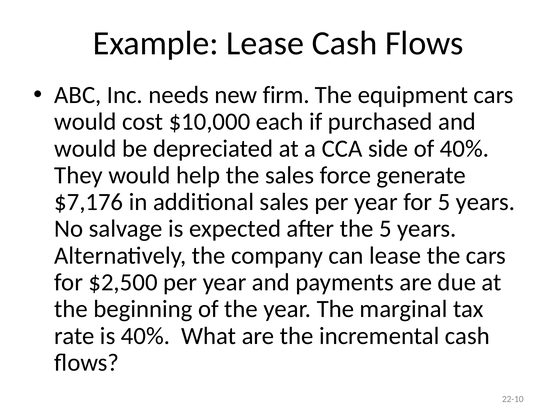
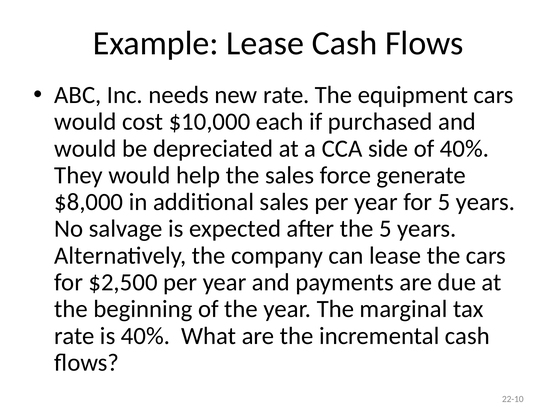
new firm: firm -> rate
$7,176: $7,176 -> $8,000
